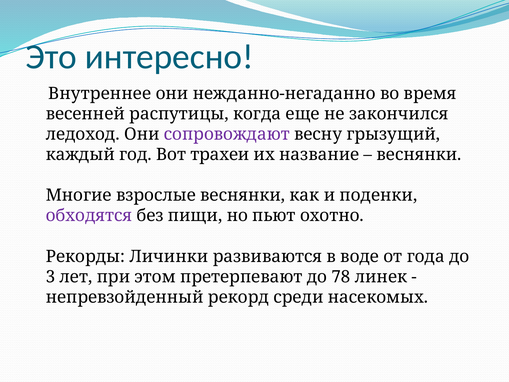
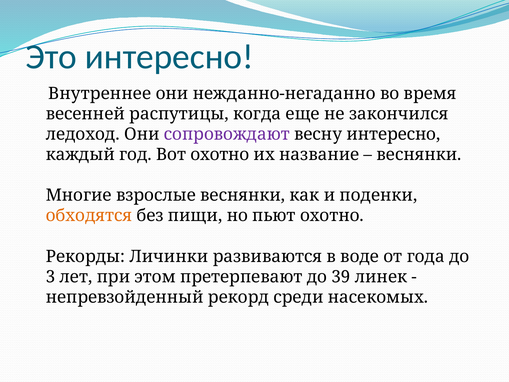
весну грызущий: грызущий -> интересно
Вот трахеи: трахеи -> охотно
обходятся colour: purple -> orange
78: 78 -> 39
